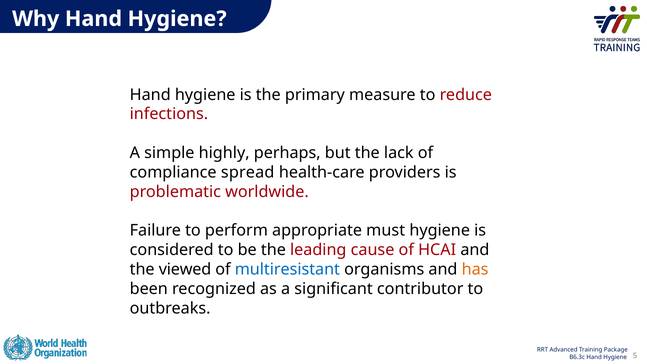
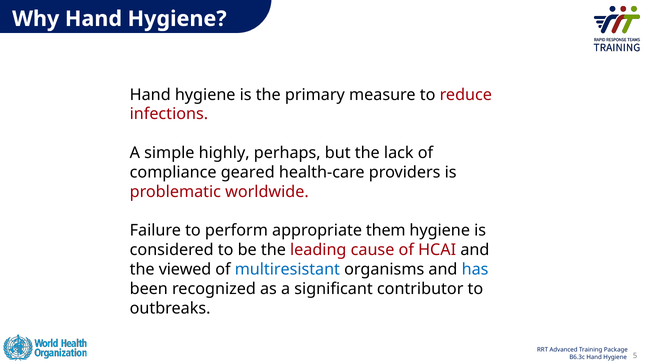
spread: spread -> geared
must: must -> them
has colour: orange -> blue
